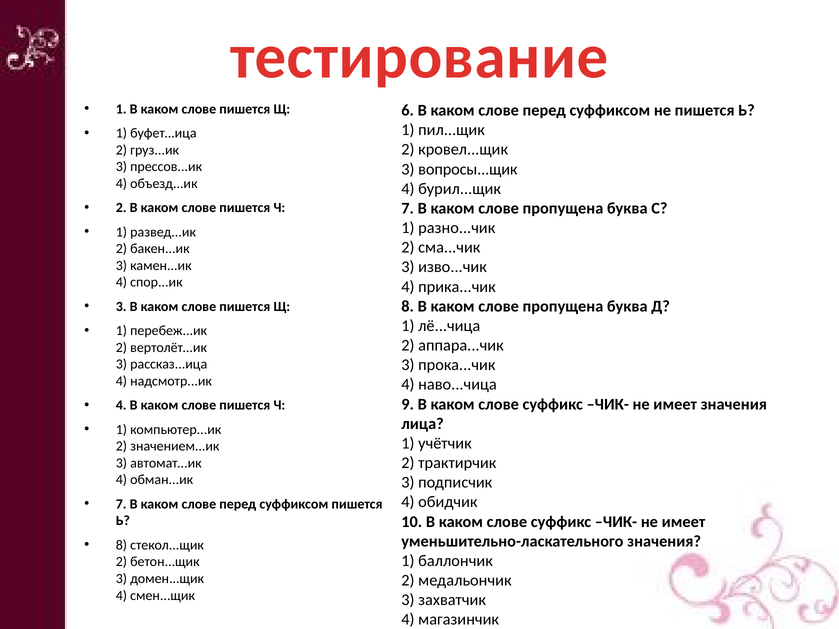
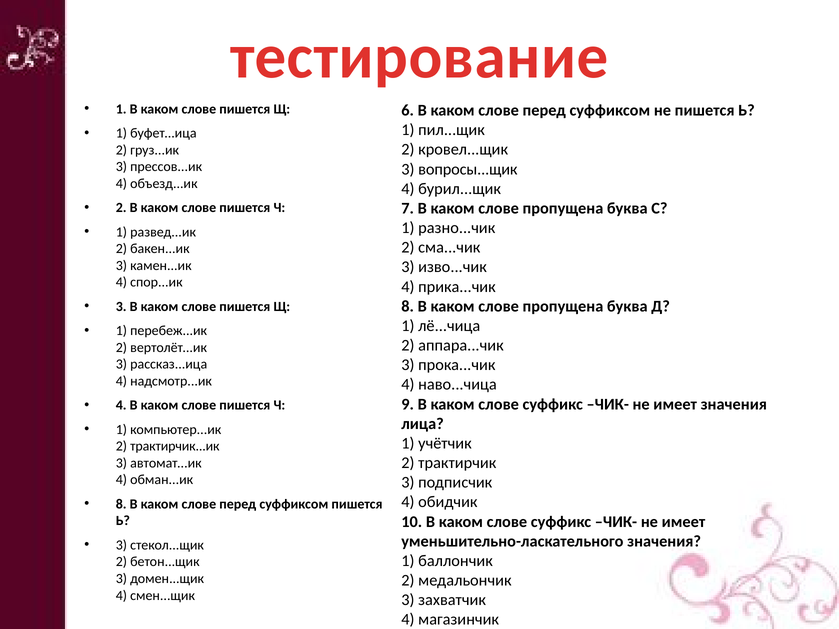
значением...ик: значением...ик -> трактирчик...ик
7 at (121, 504): 7 -> 8
8 at (121, 545): 8 -> 3
